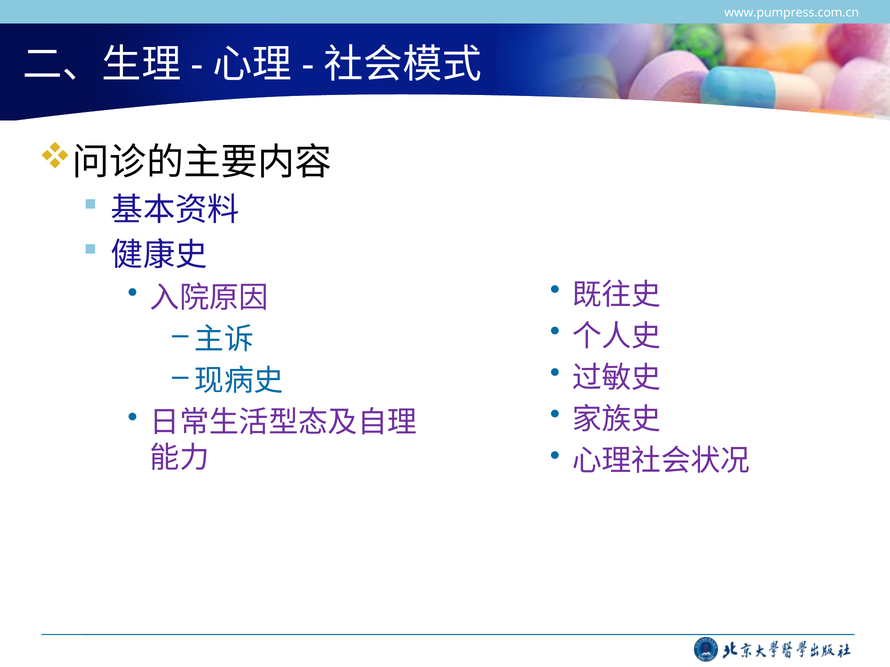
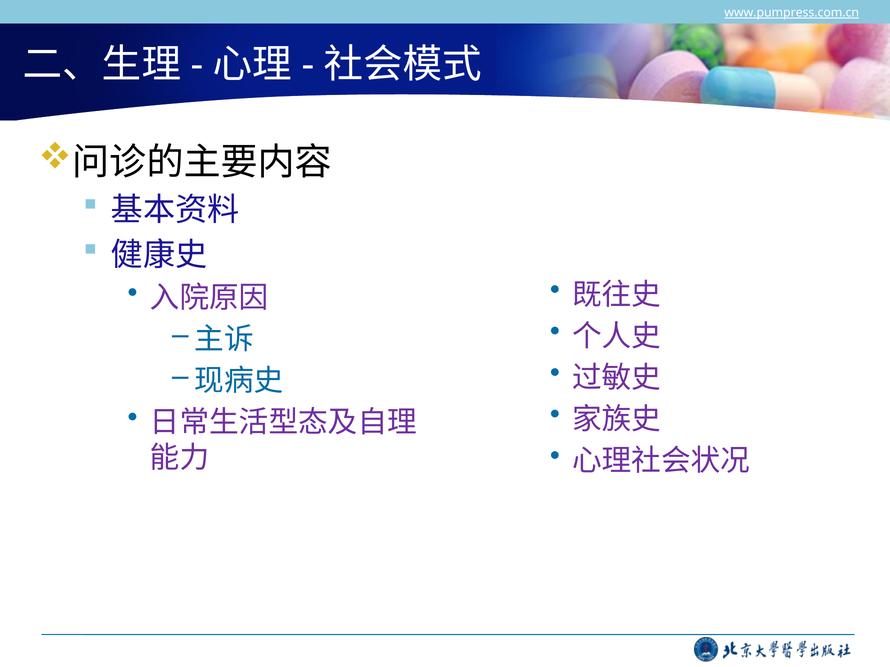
www.pumpress.com.cn underline: none -> present
